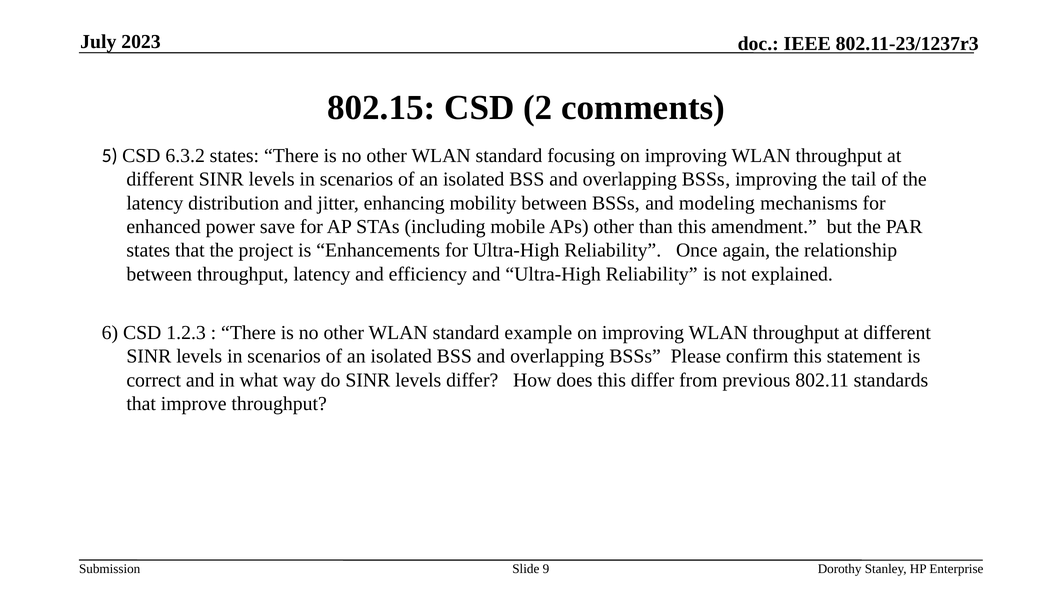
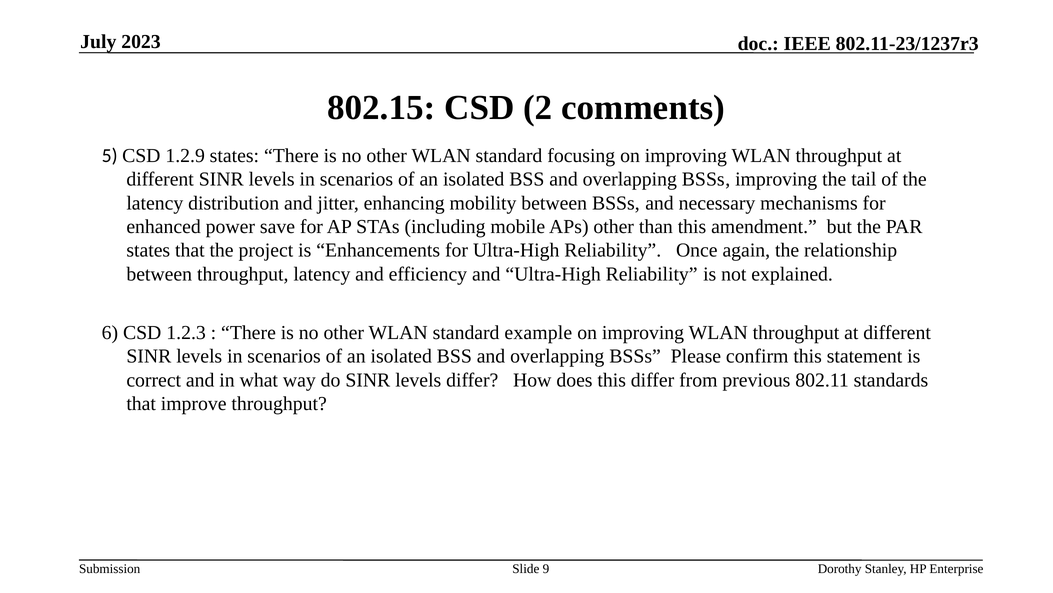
6.3.2: 6.3.2 -> 1.2.9
modeling: modeling -> necessary
